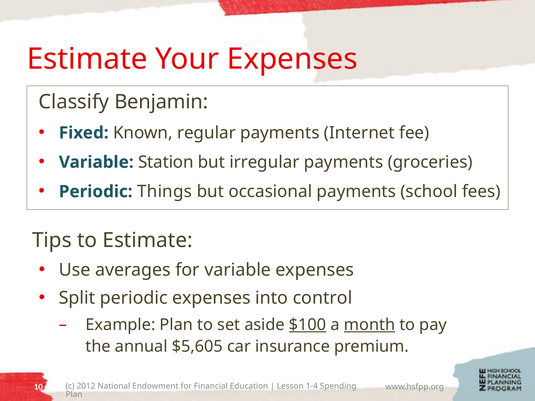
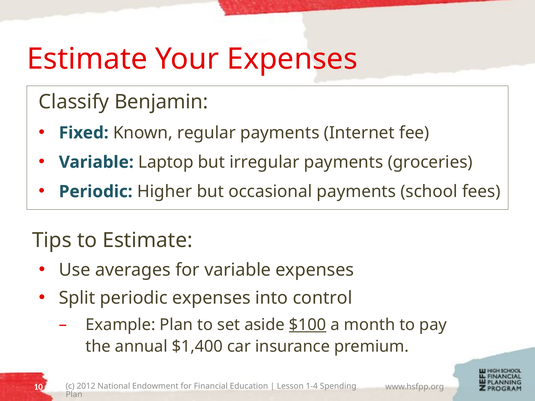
Station: Station -> Laptop
Things: Things -> Higher
month underline: present -> none
$5,605: $5,605 -> $1,400
